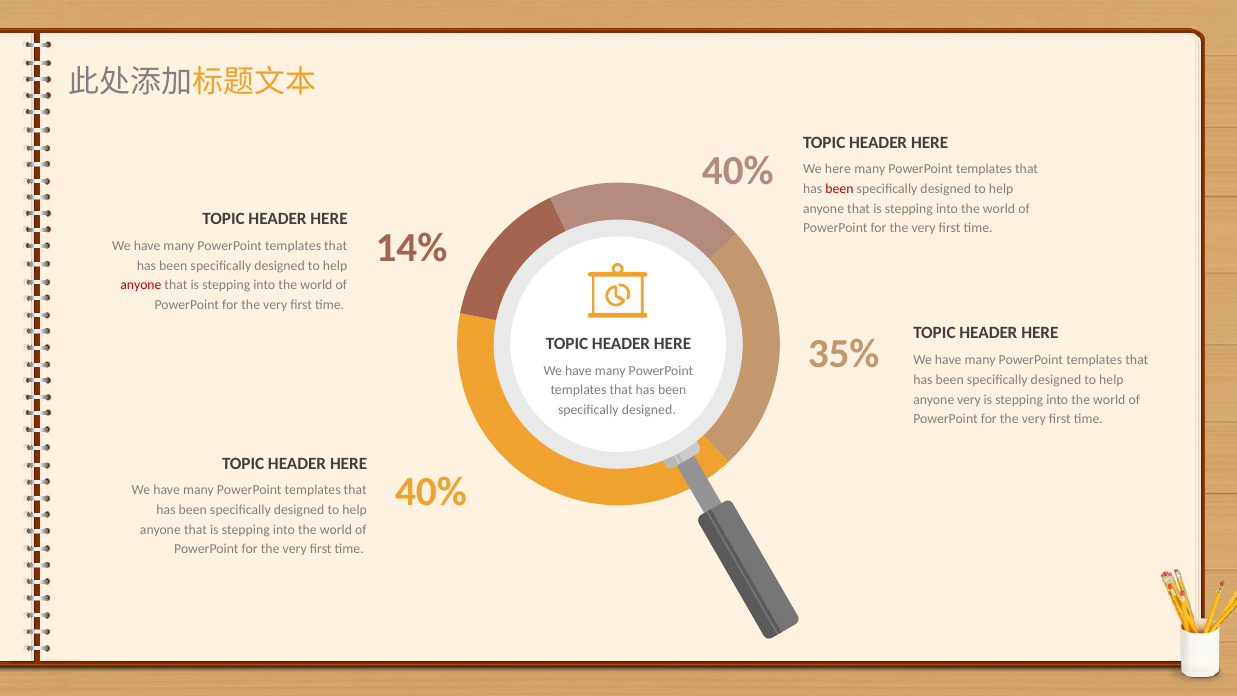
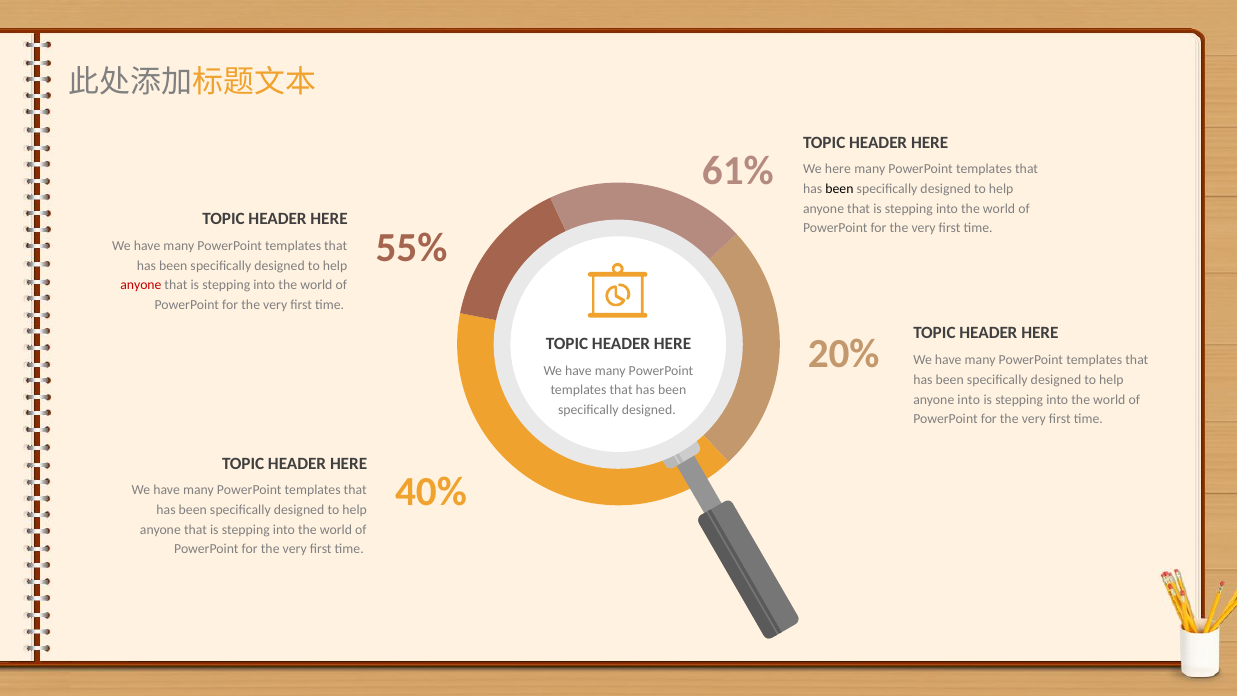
40% at (738, 170): 40% -> 61%
been at (839, 189) colour: red -> black
14%: 14% -> 55%
35%: 35% -> 20%
anyone very: very -> into
